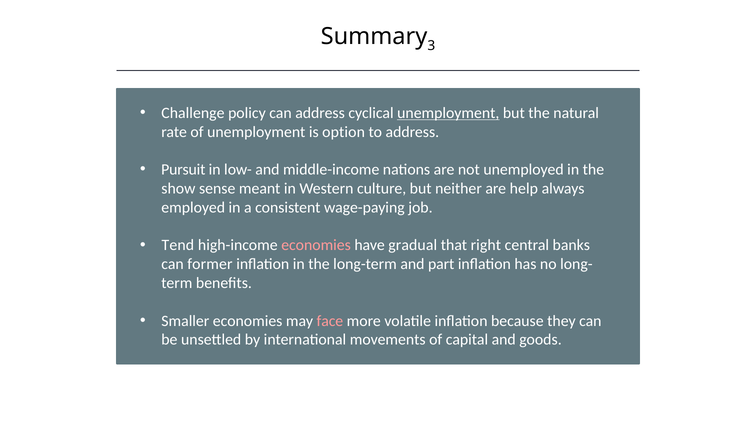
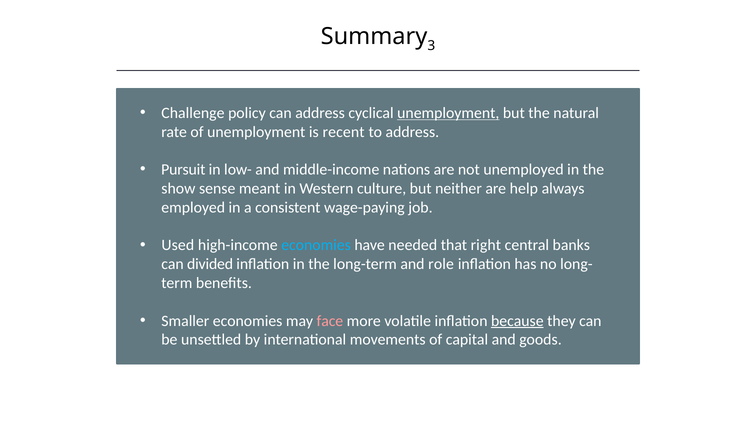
option: option -> recent
Tend: Tend -> Used
economies at (316, 245) colour: pink -> light blue
gradual: gradual -> needed
former: former -> divided
part: part -> role
because underline: none -> present
